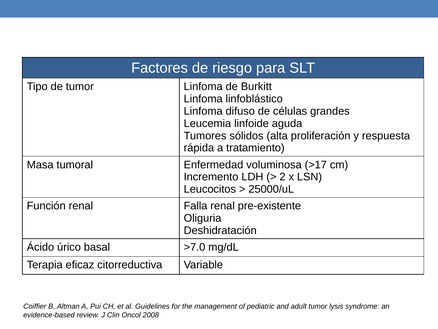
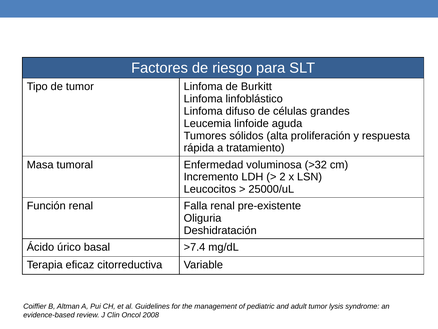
>17: >17 -> >32
>7.0: >7.0 -> >7.4
